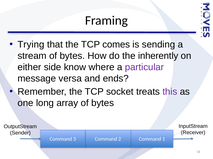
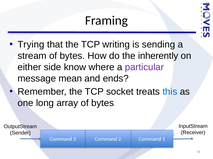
comes: comes -> writing
versa: versa -> mean
this colour: purple -> blue
